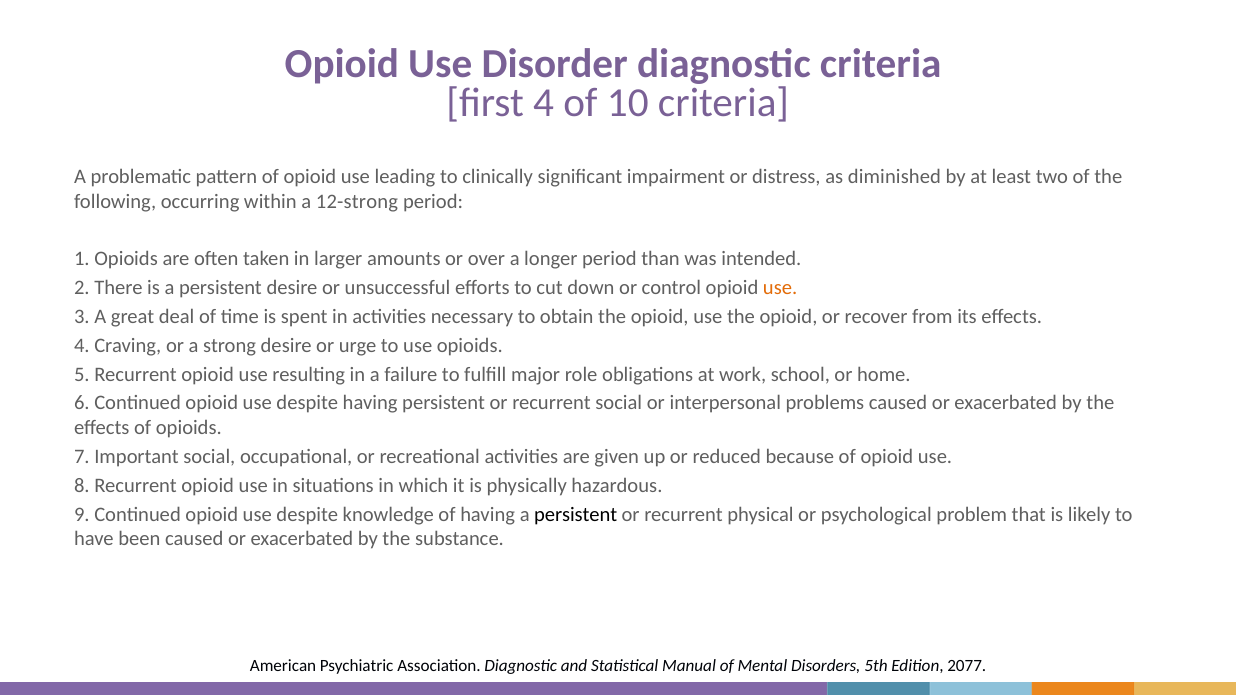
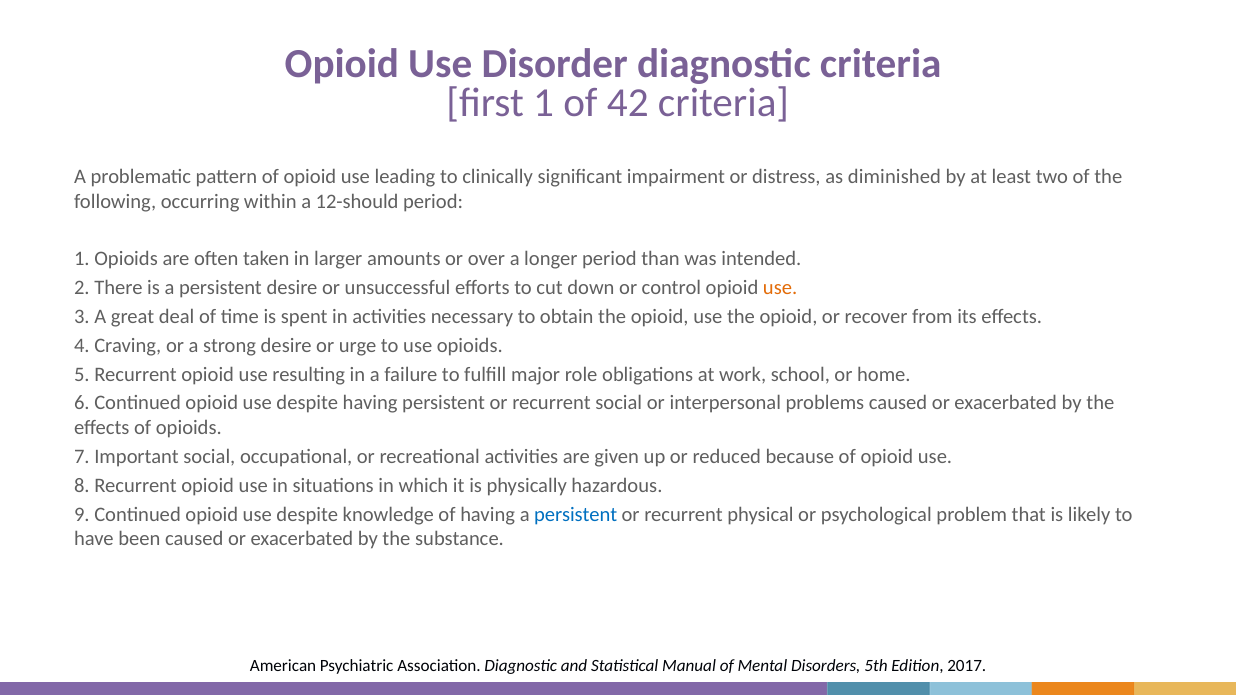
first 4: 4 -> 1
10: 10 -> 42
12-strong: 12-strong -> 12-should
persistent at (576, 515) colour: black -> blue
2077: 2077 -> 2017
